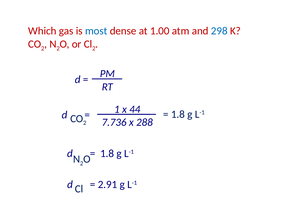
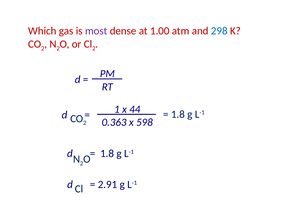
most colour: blue -> purple
7.736: 7.736 -> 0.363
288: 288 -> 598
